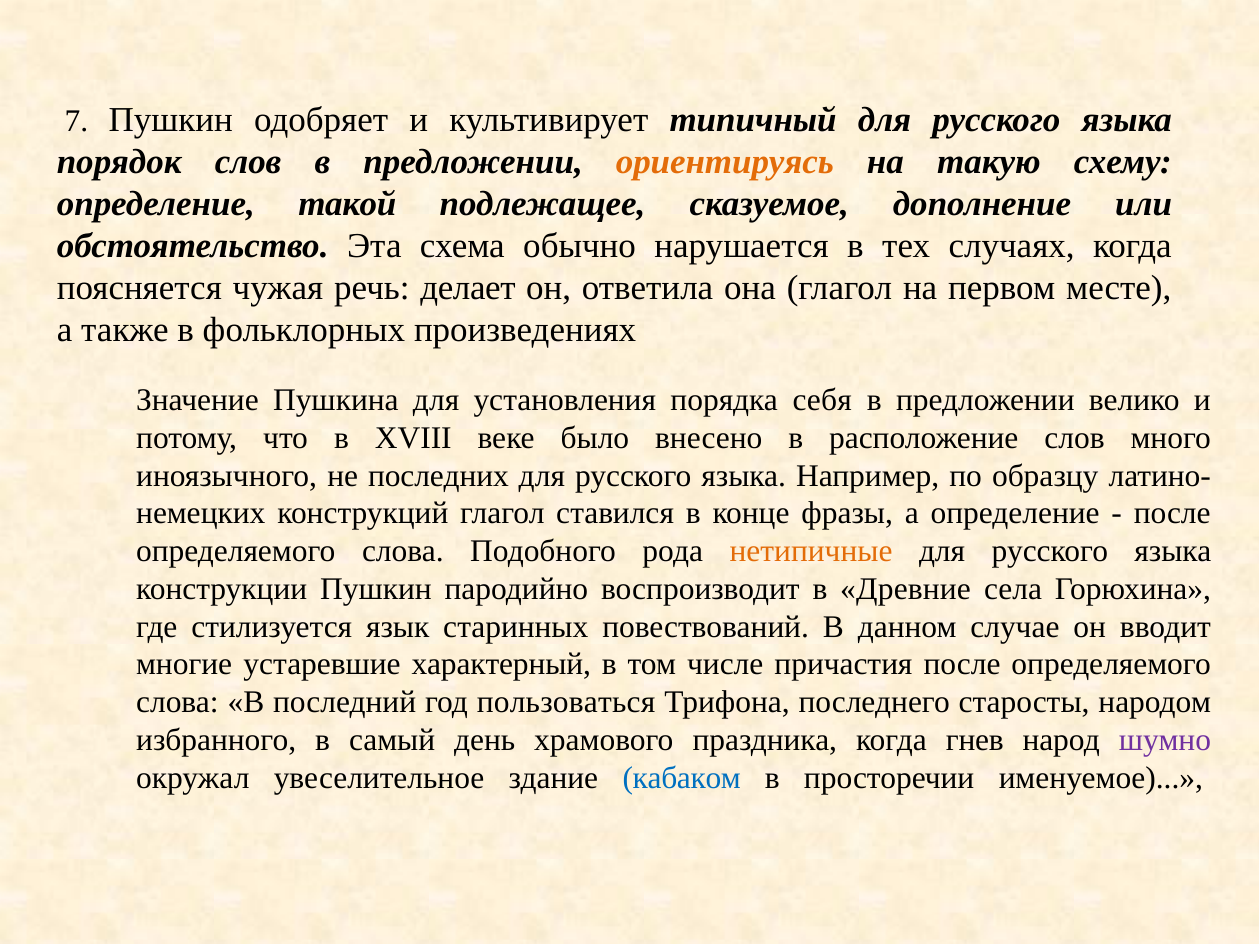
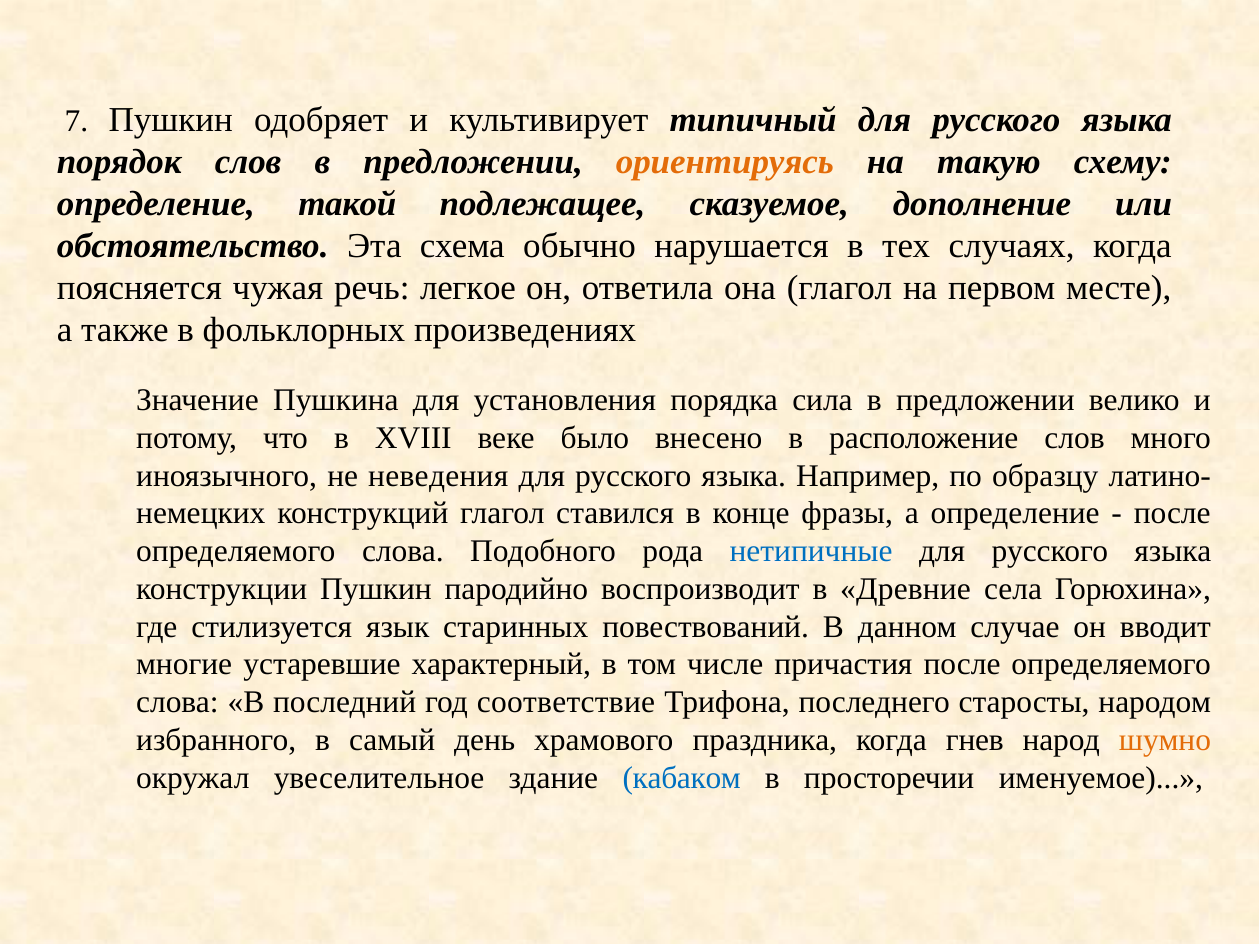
делает: делает -> легкое
себя: себя -> сила
последних: последних -> неведения
нетипичные colour: orange -> blue
пользоваться: пользоваться -> соответствие
шумно colour: purple -> orange
